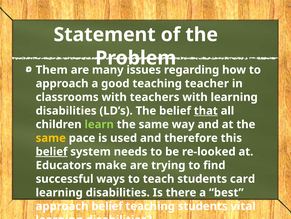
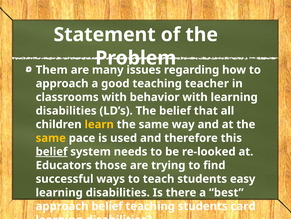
teachers: teachers -> behavior
that underline: present -> none
learn colour: light green -> yellow
make: make -> those
card: card -> easy
vital: vital -> card
